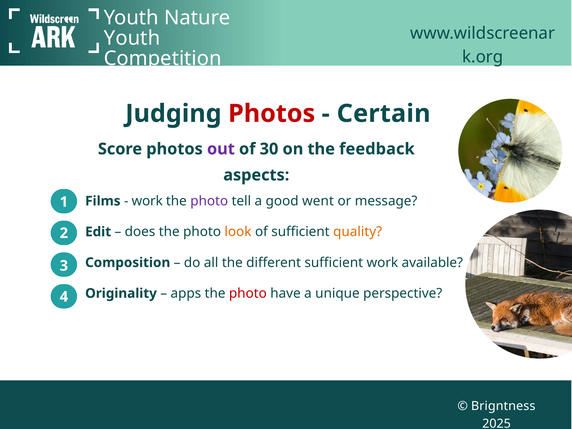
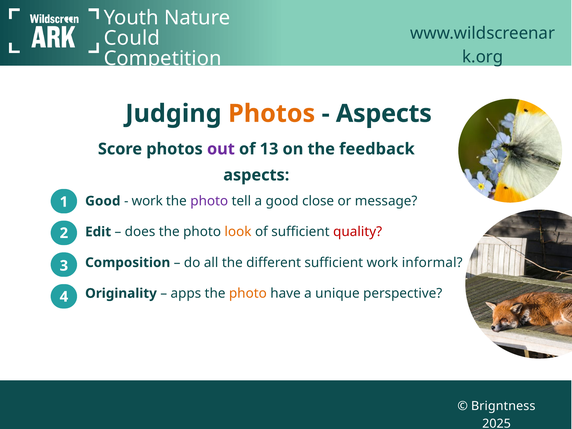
Youth at (132, 38): Youth -> Could
Photos at (272, 114) colour: red -> orange
Certain at (384, 114): Certain -> Aspects
30: 30 -> 13
Films at (103, 201): Films -> Good
went: went -> close
quality colour: orange -> red
available: available -> informal
photo at (248, 293) colour: red -> orange
